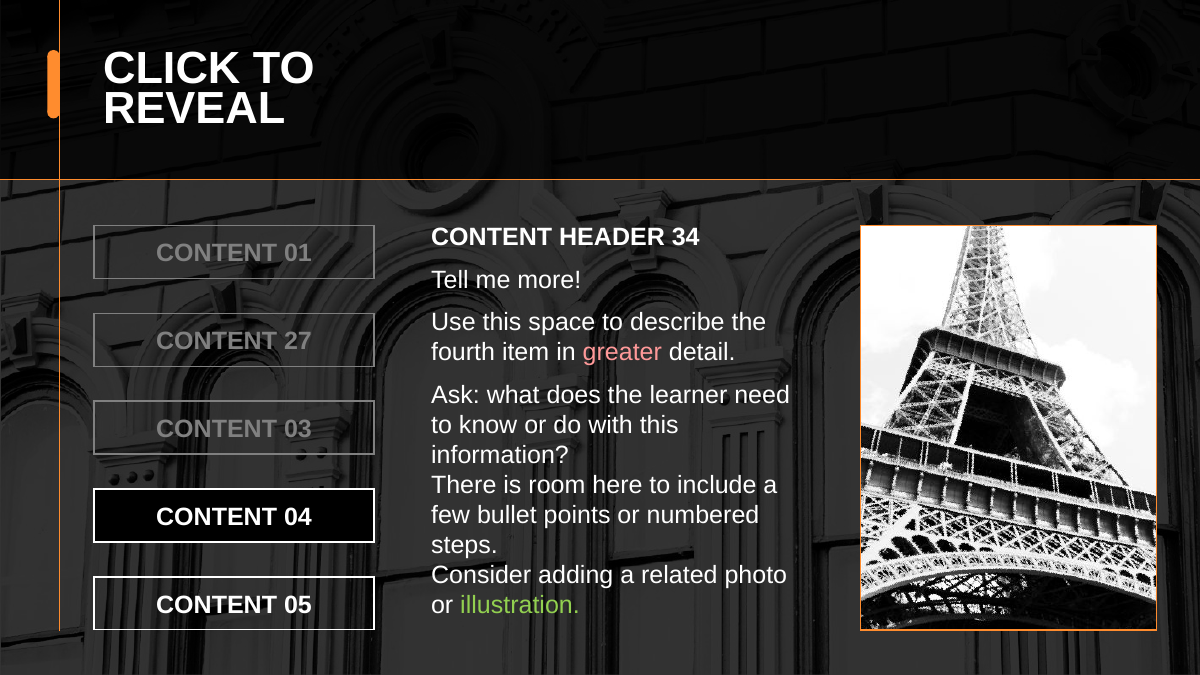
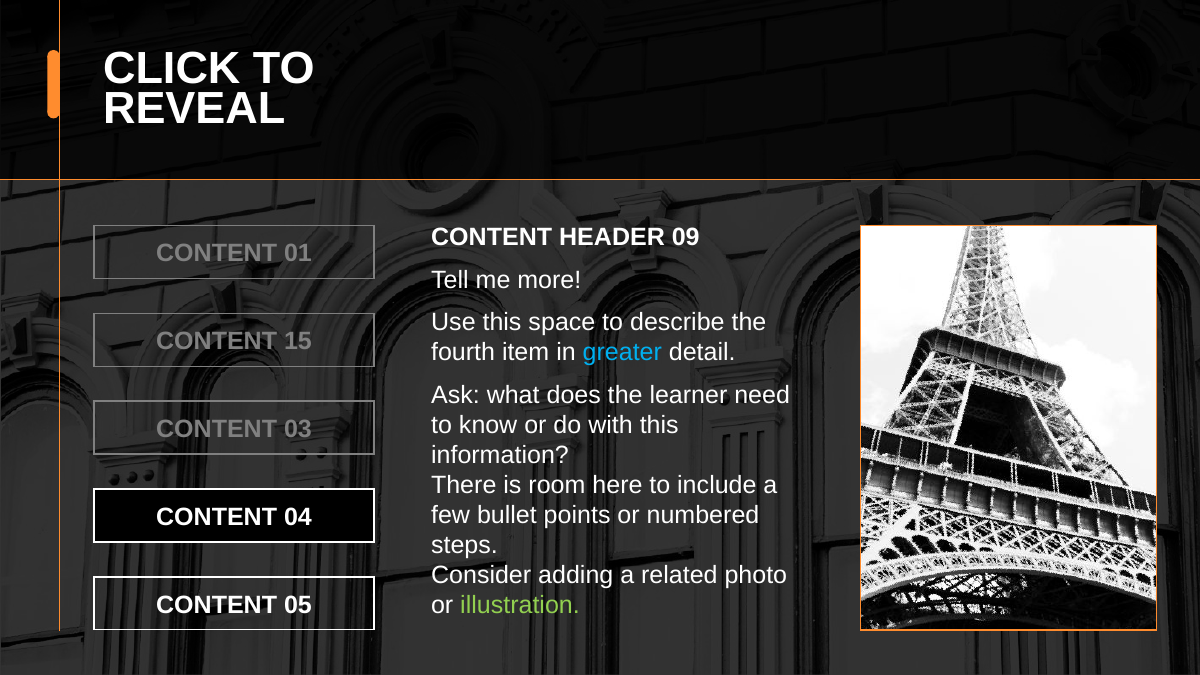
34: 34 -> 09
27: 27 -> 15
greater colour: pink -> light blue
